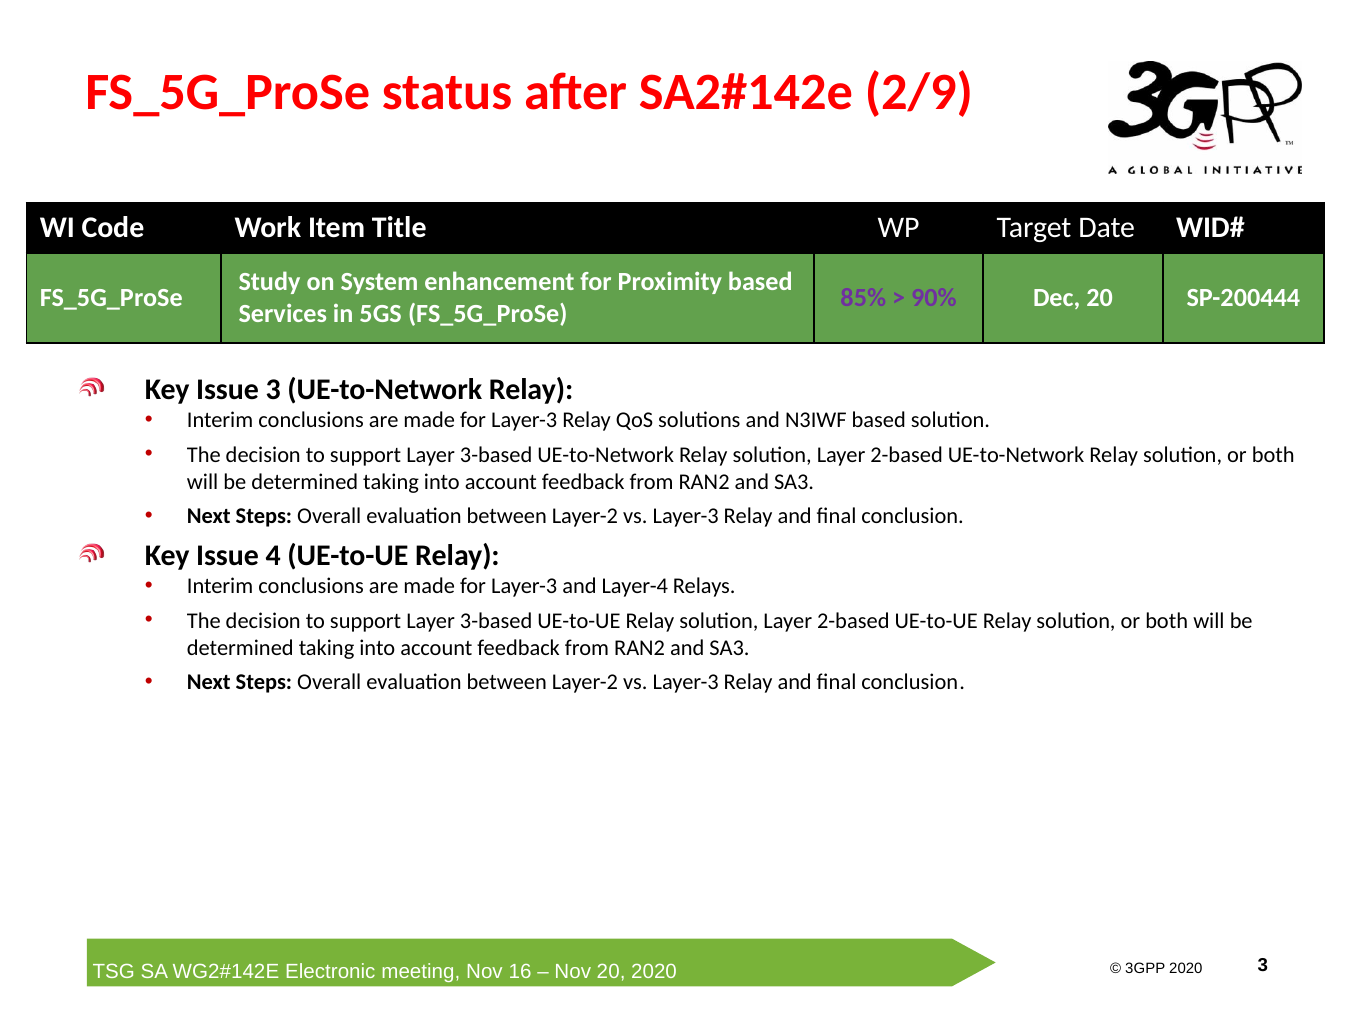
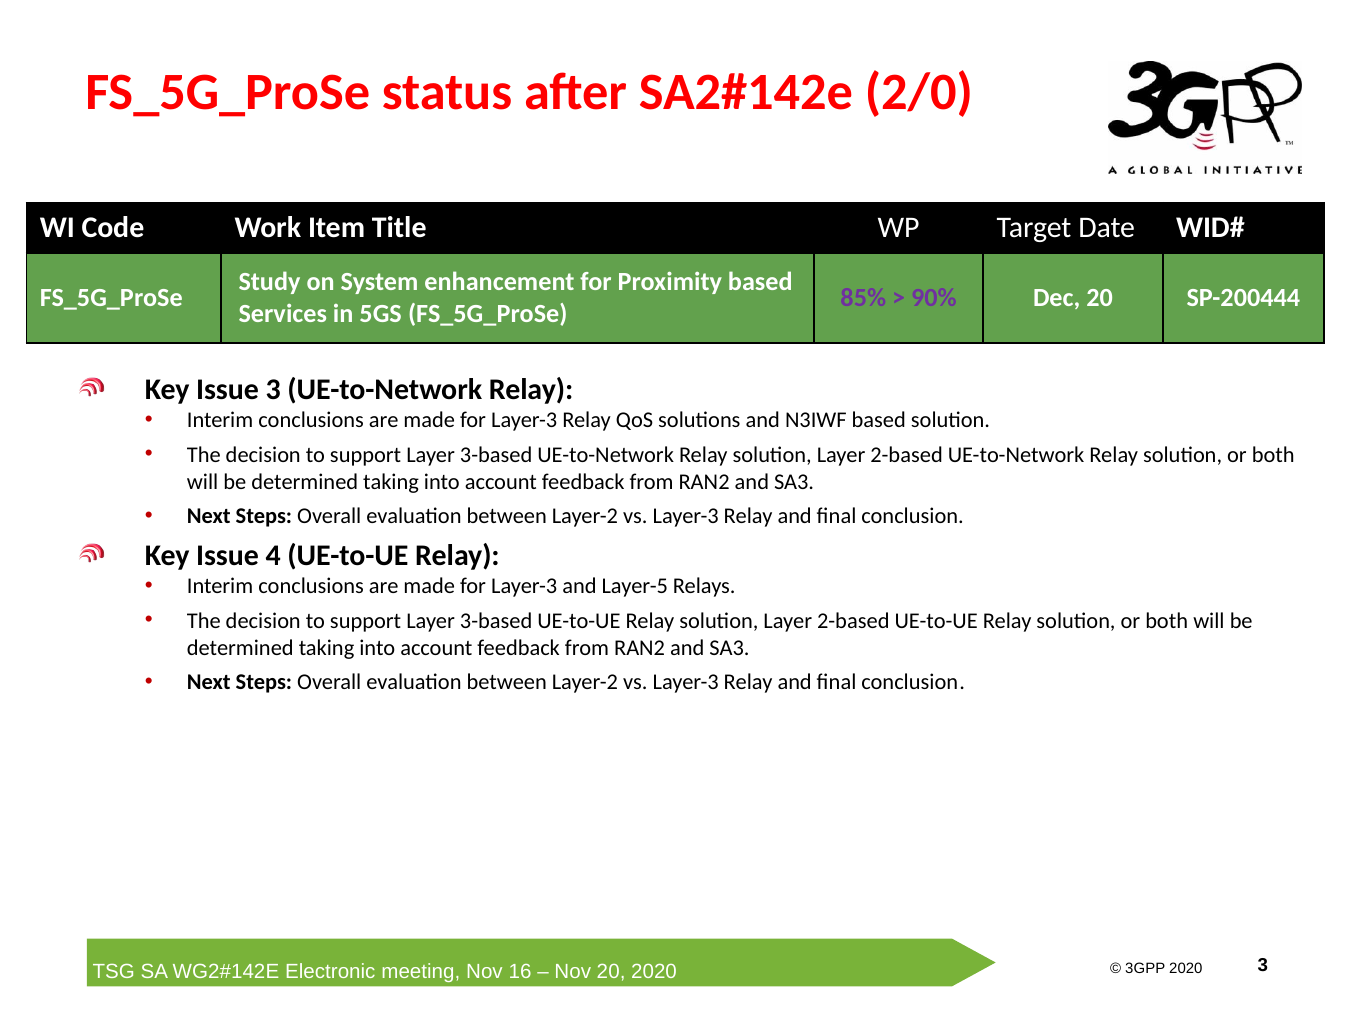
2/9: 2/9 -> 2/0
Layer-4: Layer-4 -> Layer-5
